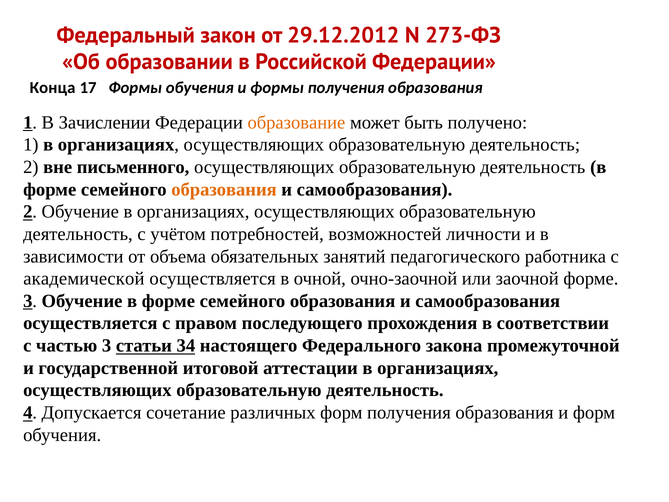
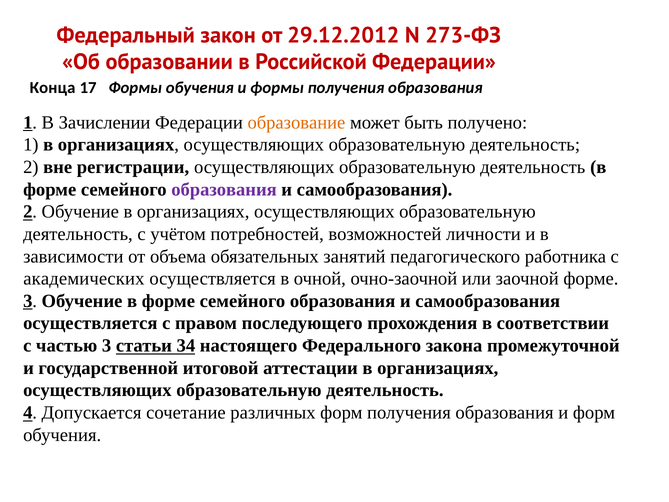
письменного: письменного -> регистрации
образования at (224, 189) colour: orange -> purple
академической: академической -> академических
